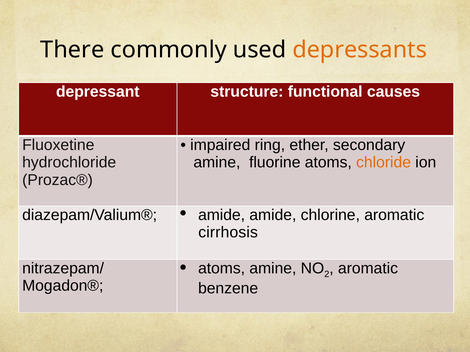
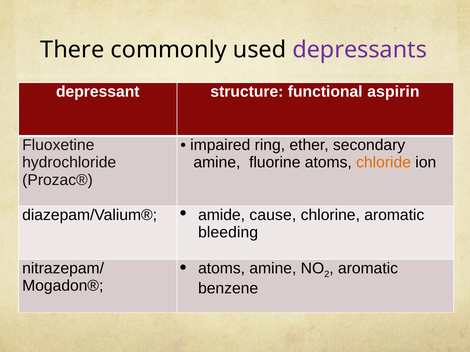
depressants colour: orange -> purple
causes: causes -> aspirin
amide amide: amide -> cause
cirrhosis: cirrhosis -> bleeding
